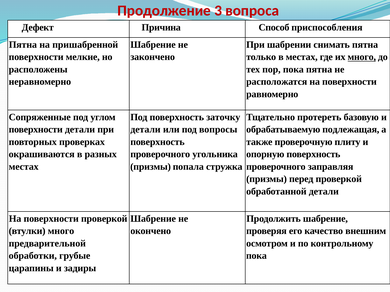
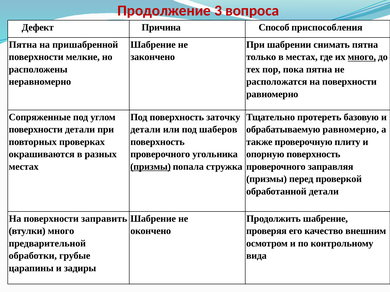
вопросы: вопросы -> шаберов
обрабатываемую подлежащая: подлежащая -> равномерно
призмы at (151, 167) underline: none -> present
поверхности проверкой: проверкой -> заправить
пока at (256, 256): пока -> вида
